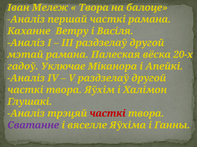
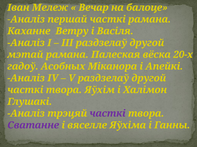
Твора at (94, 8): Твора -> Вечар
Уключае: Уключае -> Асобных
часткі at (108, 114) colour: red -> purple
